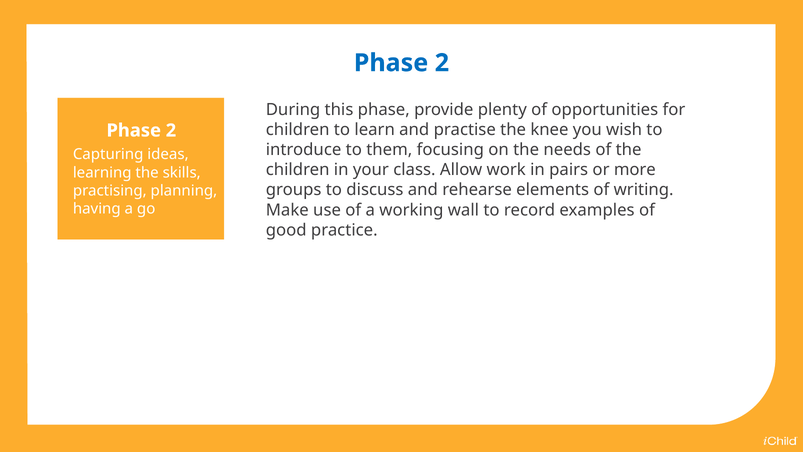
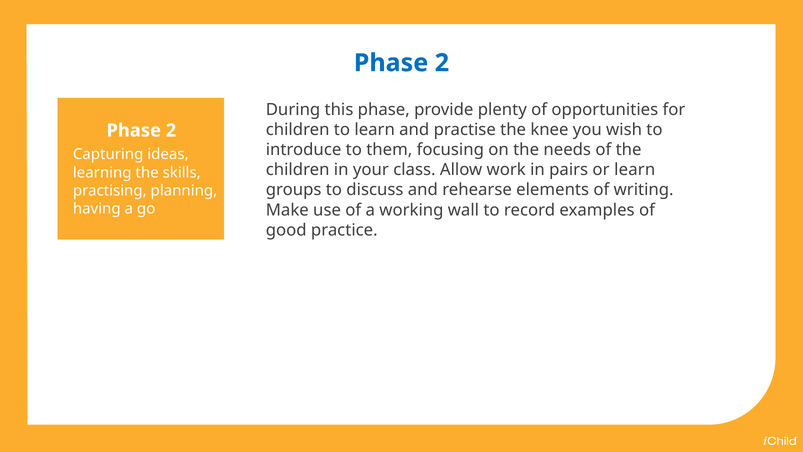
or more: more -> learn
